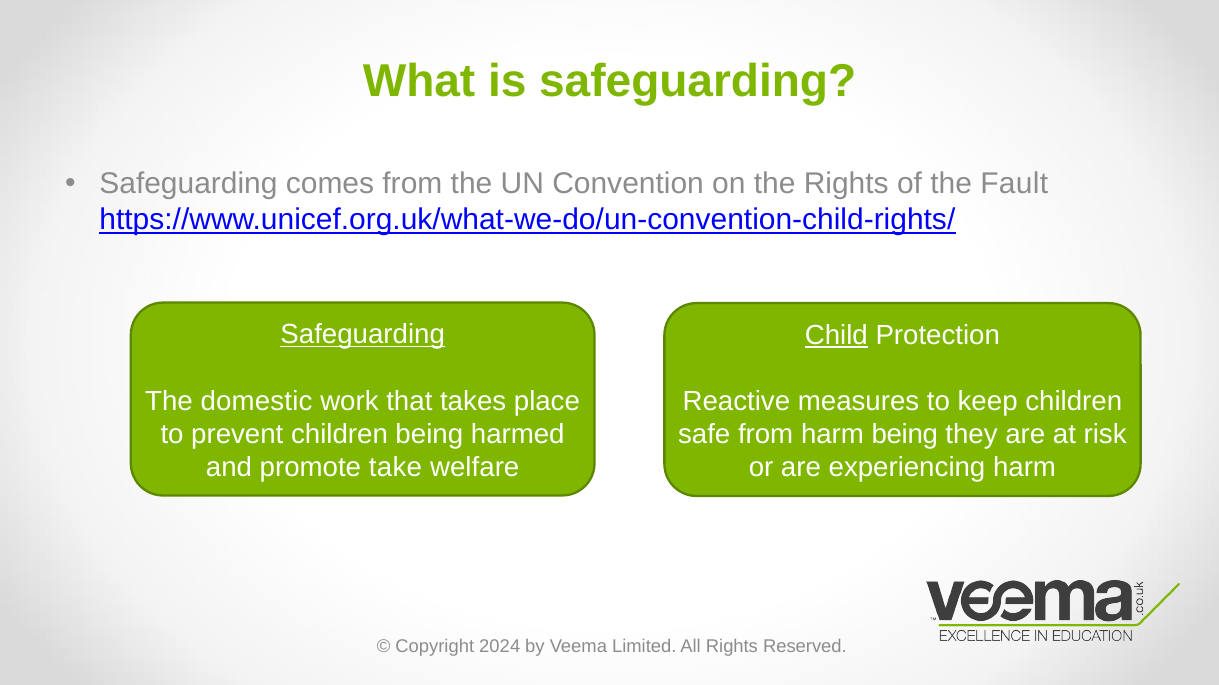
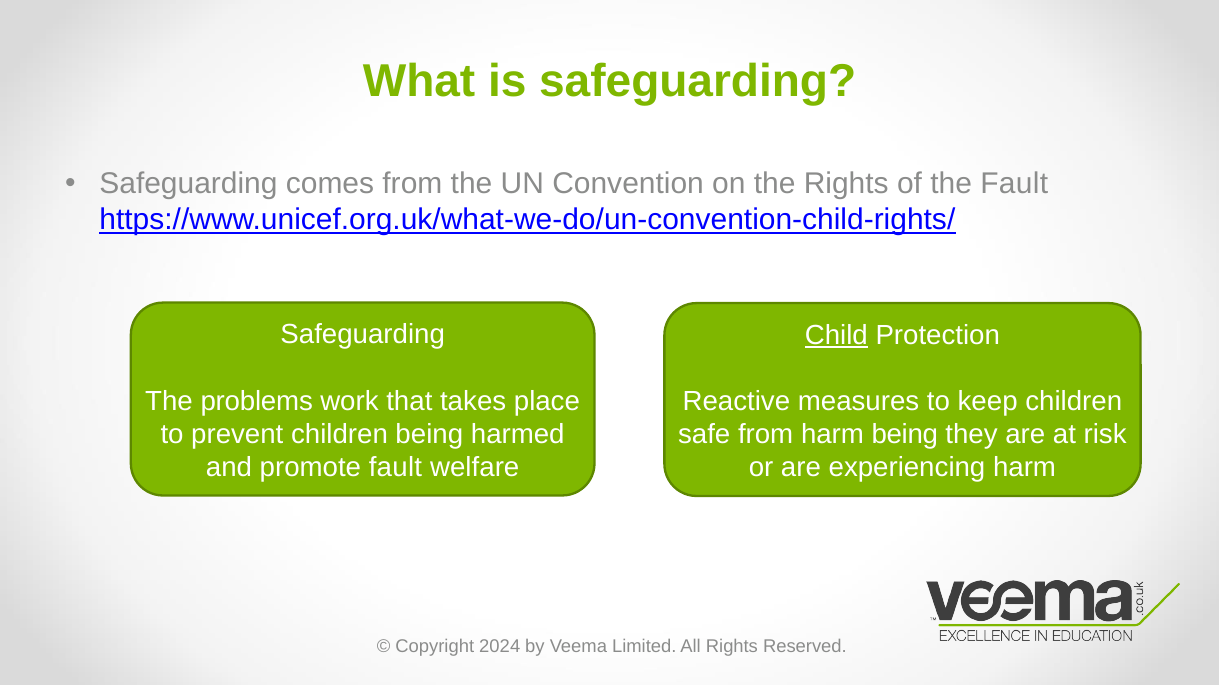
Safeguarding at (363, 335) underline: present -> none
domestic: domestic -> problems
promote take: take -> fault
